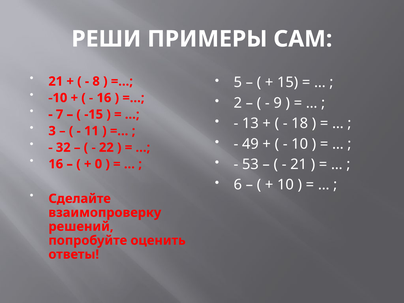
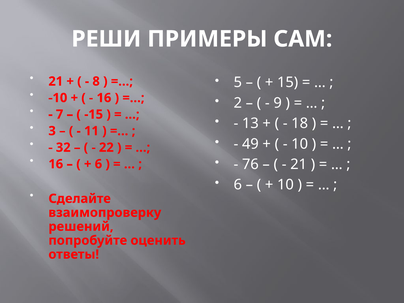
0 at (98, 164): 0 -> 6
53: 53 -> 76
